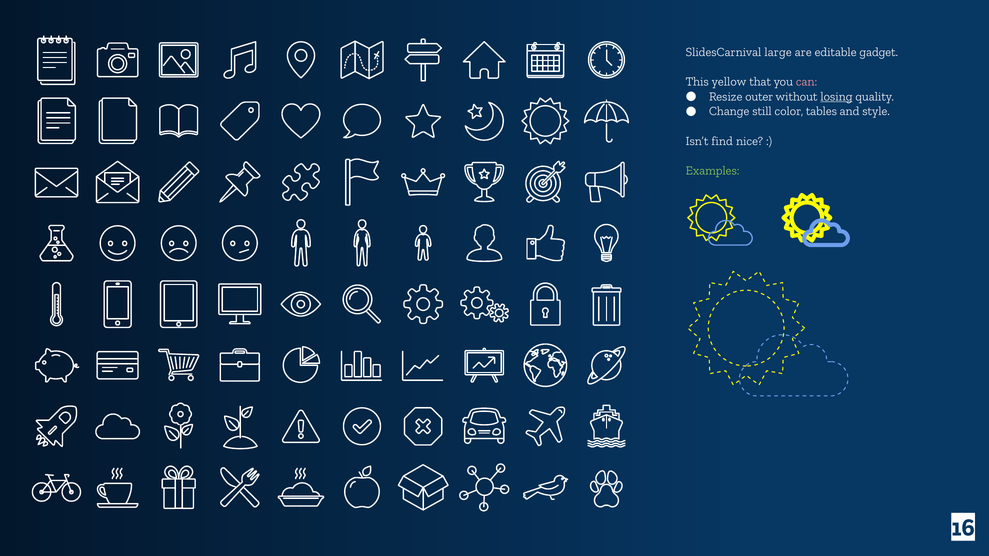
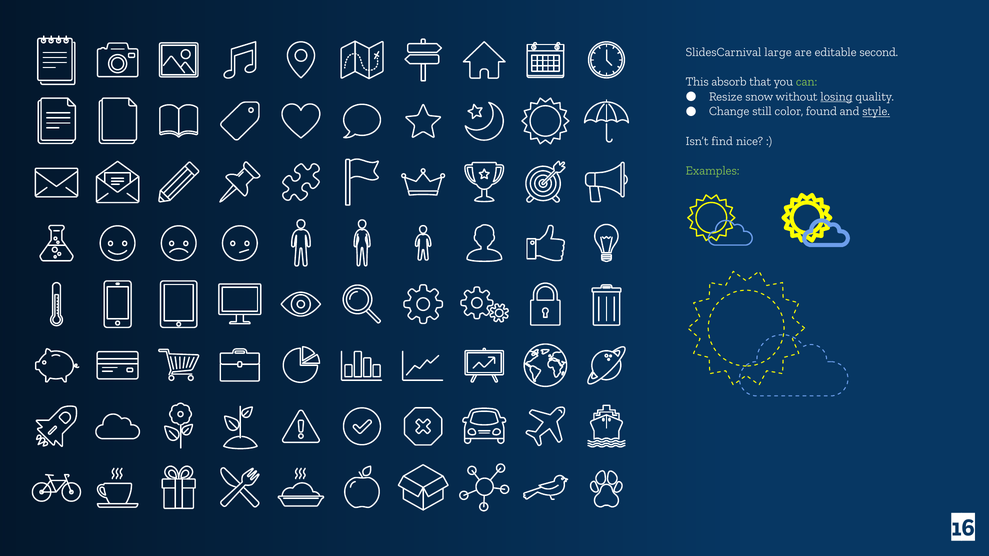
gadget: gadget -> second
yellow: yellow -> absorb
can colour: pink -> light green
outer: outer -> snow
tables: tables -> found
style underline: none -> present
